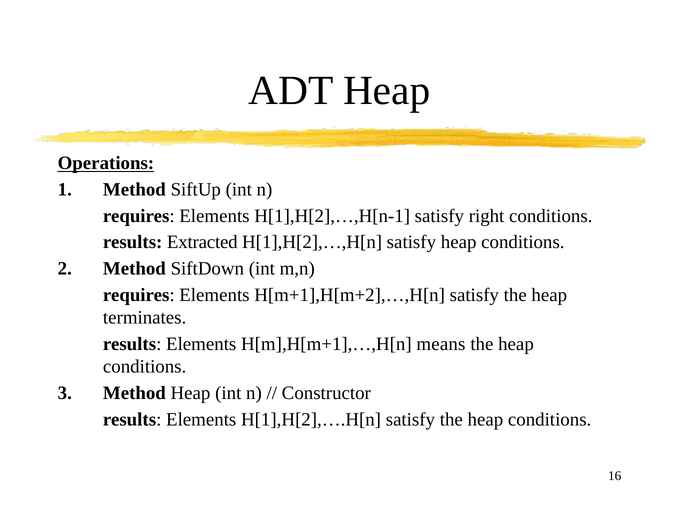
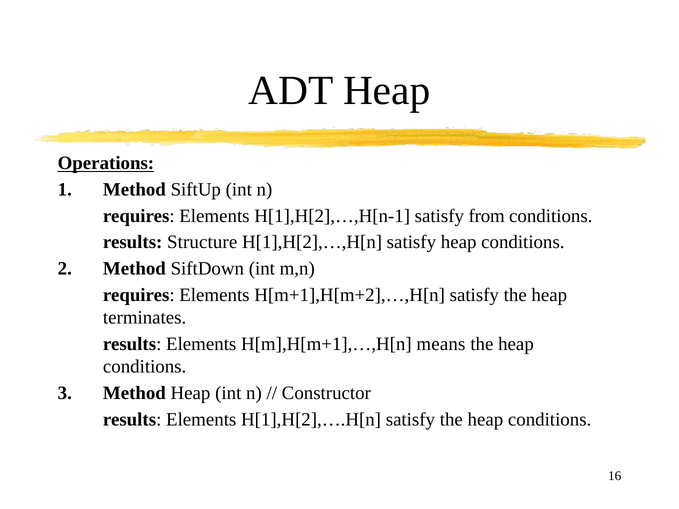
right: right -> from
Extracted: Extracted -> Structure
